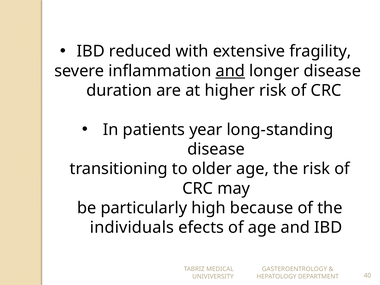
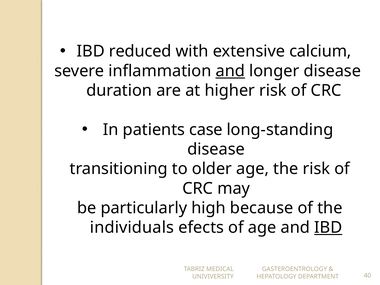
fragility: fragility -> calcium
year: year -> case
IBD at (328, 228) underline: none -> present
